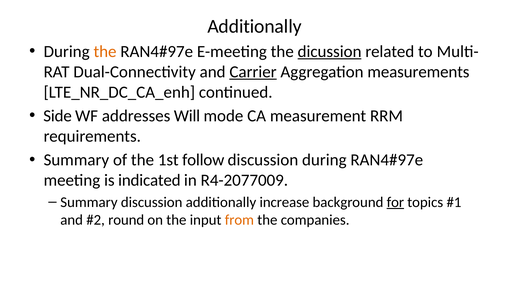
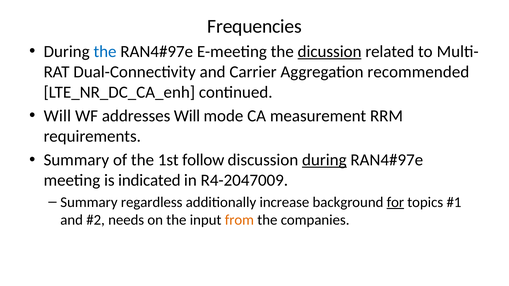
Additionally at (255, 27): Additionally -> Frequencies
the at (105, 51) colour: orange -> blue
Carrier underline: present -> none
measurements: measurements -> recommended
Side at (58, 116): Side -> Will
during at (324, 160) underline: none -> present
R4-2077009: R4-2077009 -> R4-2047009
Summary discussion: discussion -> regardless
round: round -> needs
